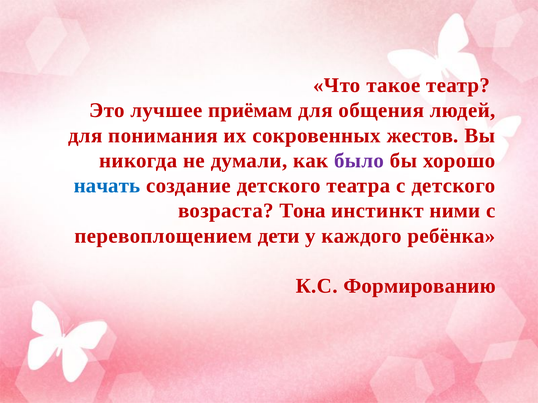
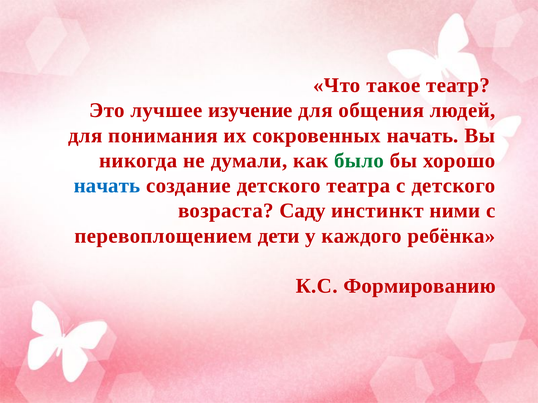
приёмам: приёмам -> изучение
сокровенных жестов: жестов -> начать
было colour: purple -> green
Тона: Тона -> Саду
